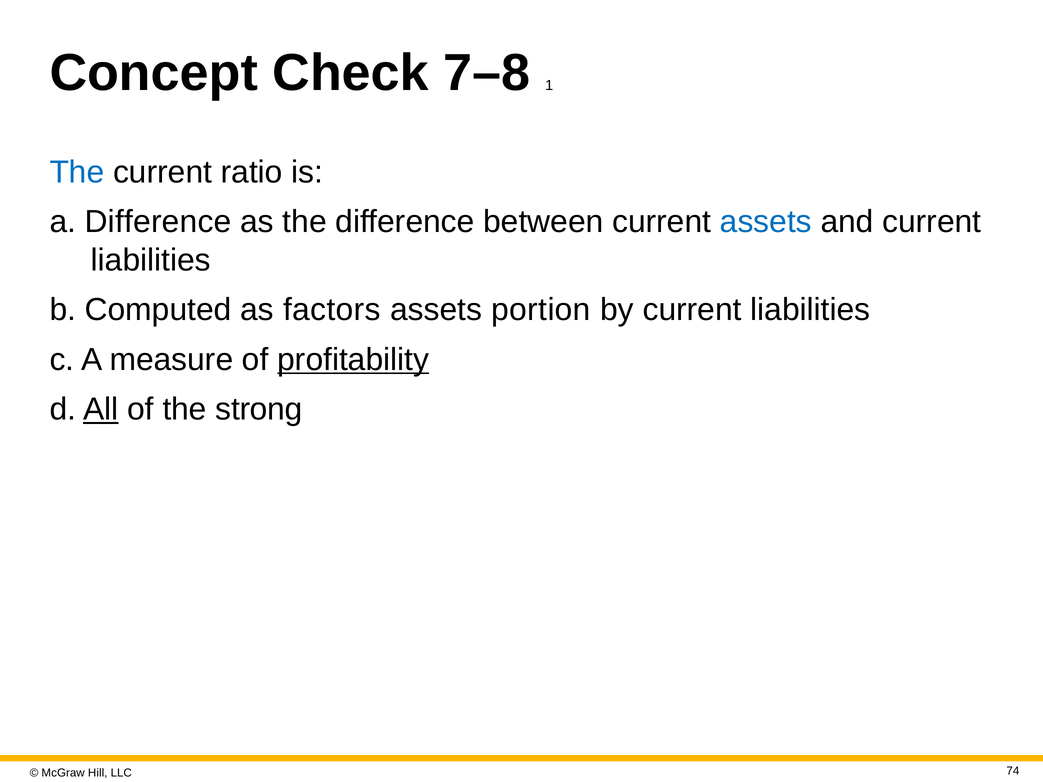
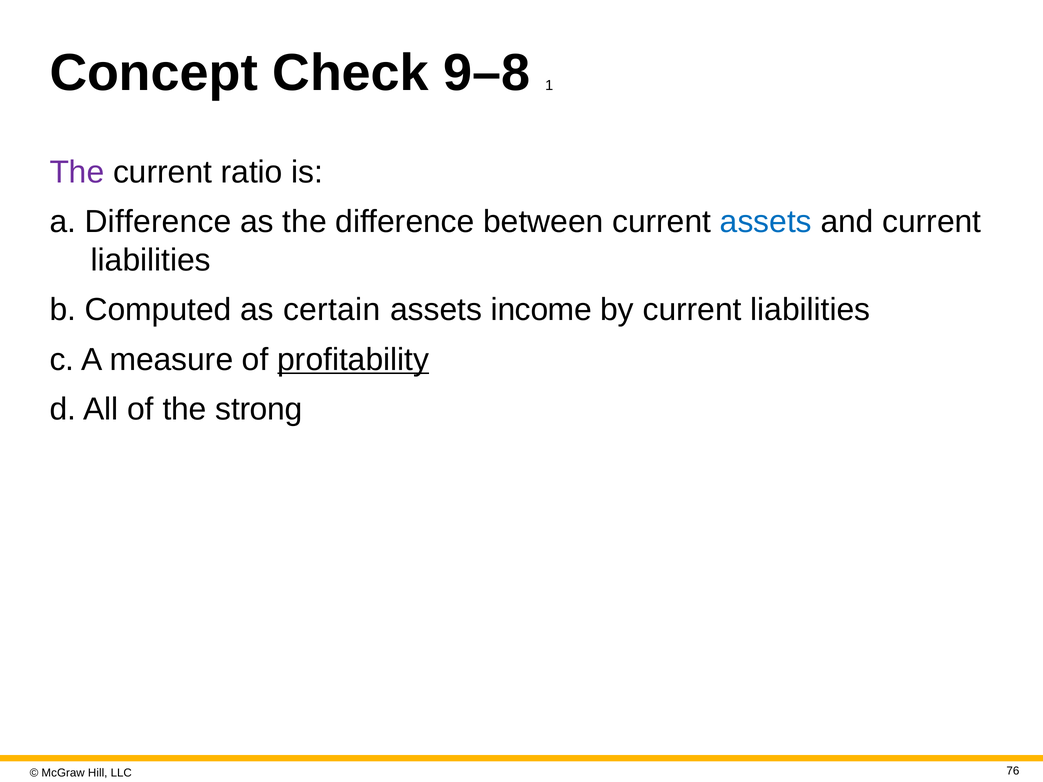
7–8: 7–8 -> 9–8
The at (77, 172) colour: blue -> purple
factors: factors -> certain
portion: portion -> income
All underline: present -> none
74: 74 -> 76
